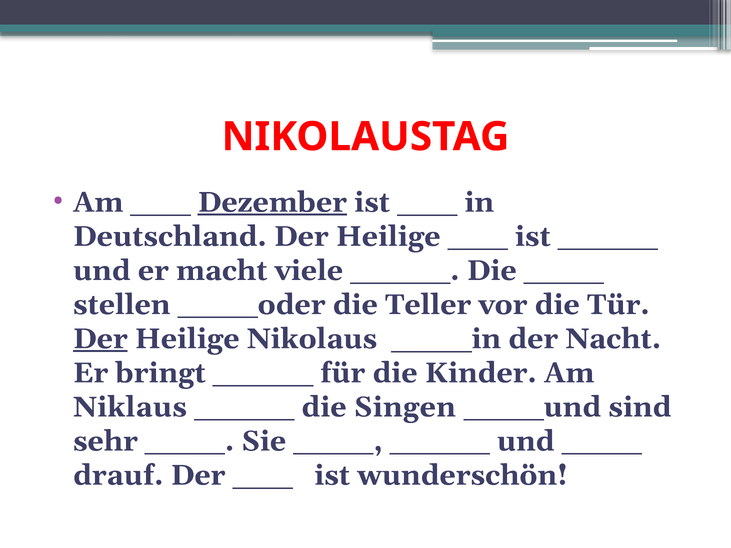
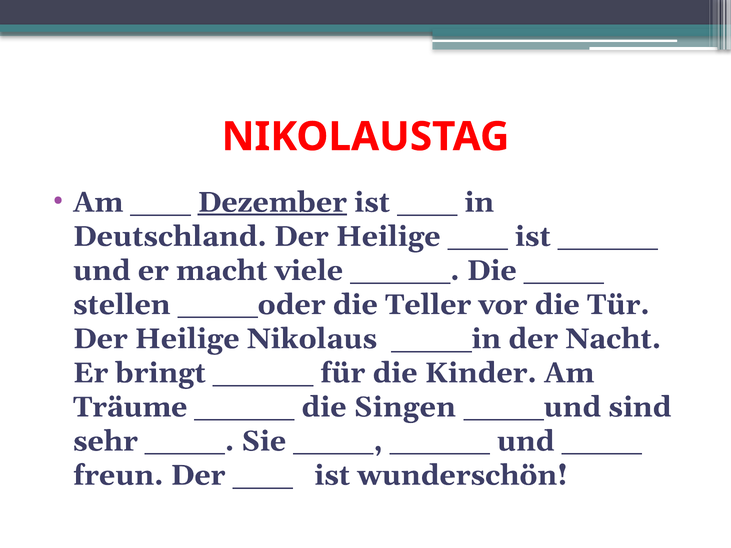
Der at (100, 339) underline: present -> none
Niklaus: Niklaus -> Träume
drauf: drauf -> freun
